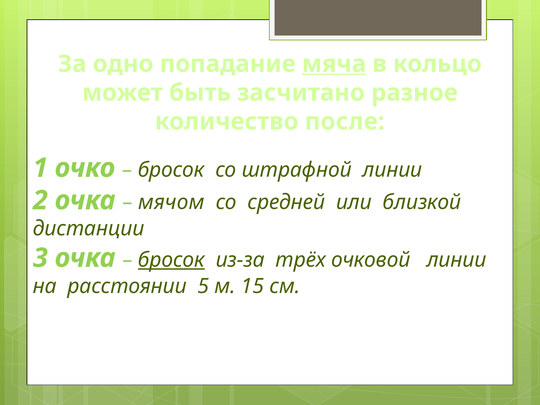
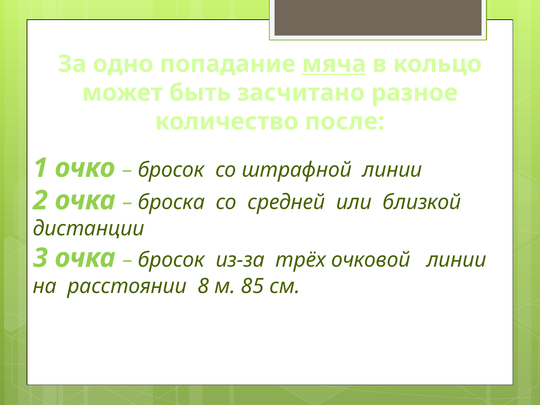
мячом: мячом -> броска
бросок at (171, 260) underline: present -> none
5: 5 -> 8
15: 15 -> 85
